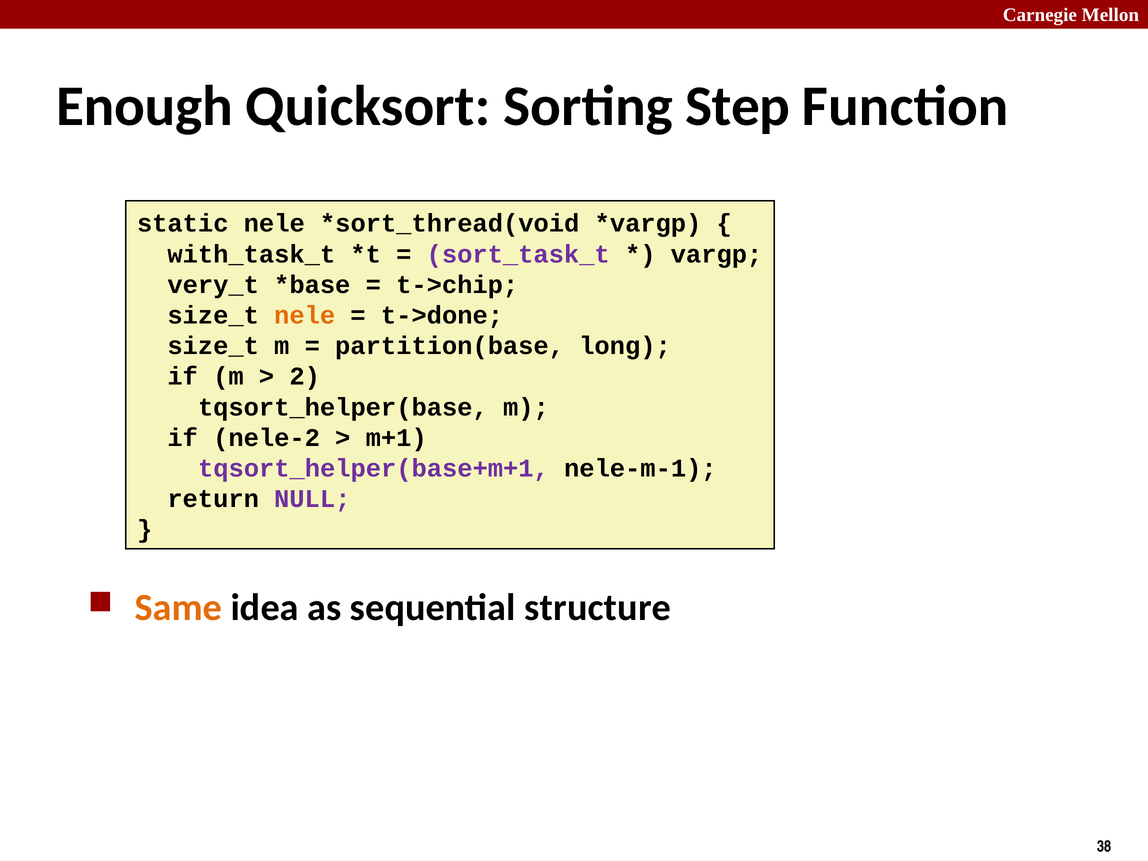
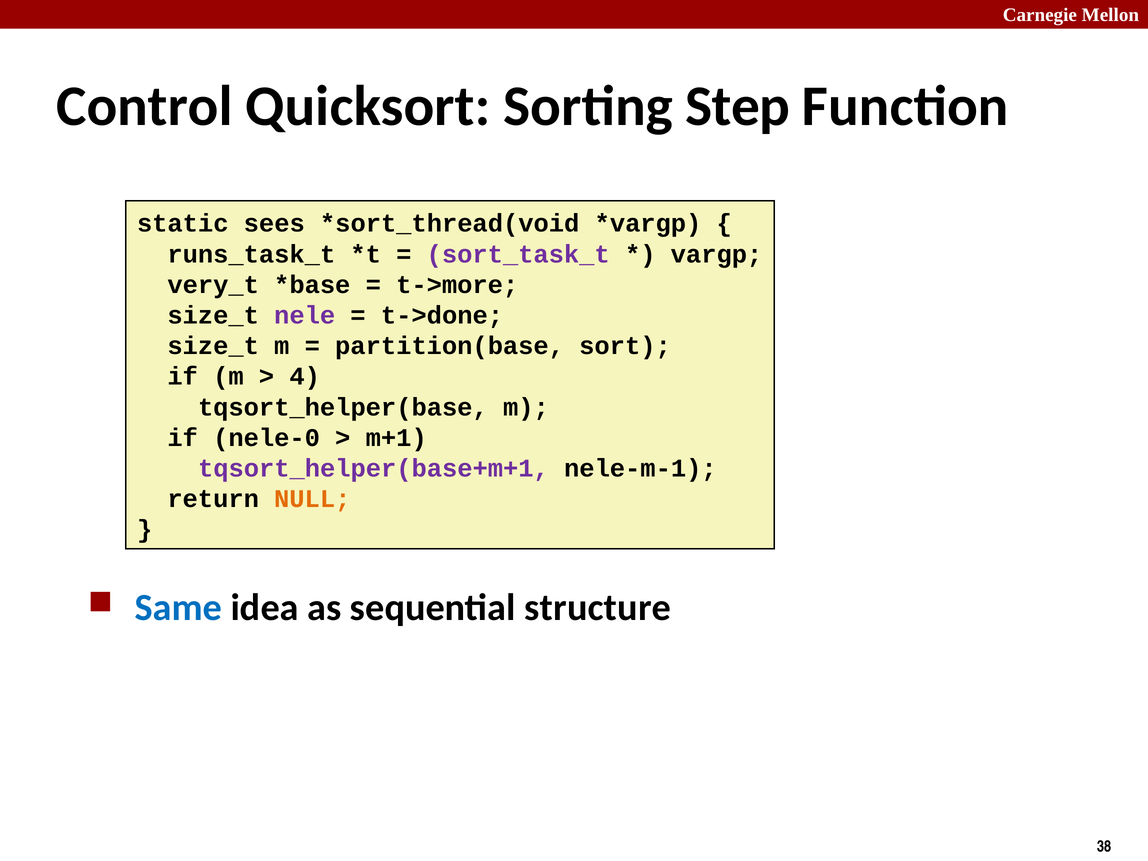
Enough: Enough -> Control
static nele: nele -> sees
with_task_t: with_task_t -> runs_task_t
t->chip: t->chip -> t->more
nele at (305, 315) colour: orange -> purple
long: long -> sort
2: 2 -> 4
nele-2: nele-2 -> nele-0
NULL colour: purple -> orange
Same colour: orange -> blue
